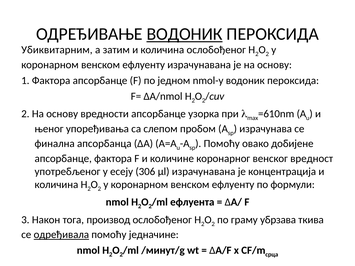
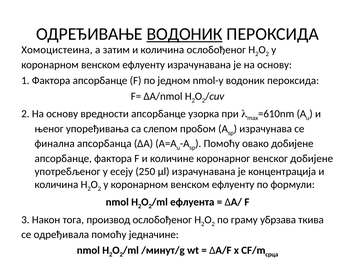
Убиквитарним: Убиквитарним -> Хомоцистеина
венског вредност: вредност -> добијене
306: 306 -> 250
одређивала underline: present -> none
